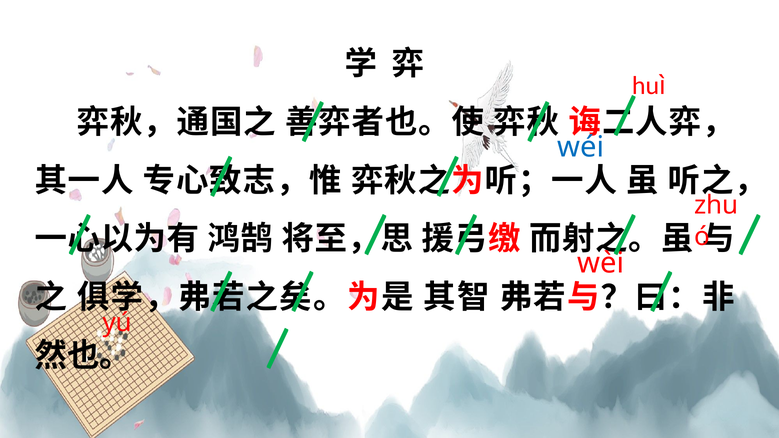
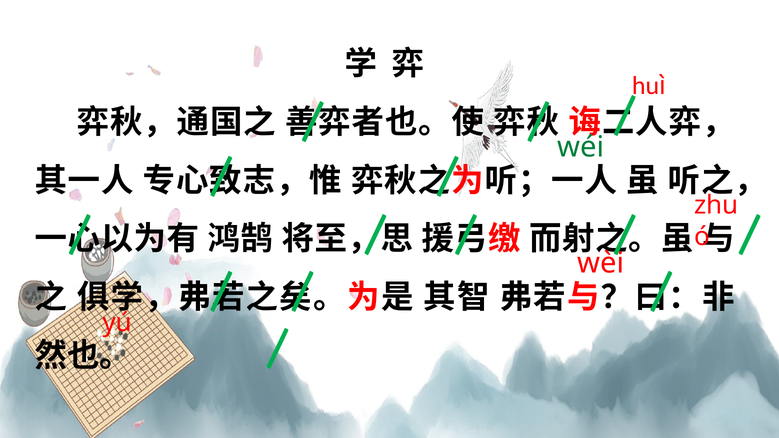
wéi colour: blue -> green
